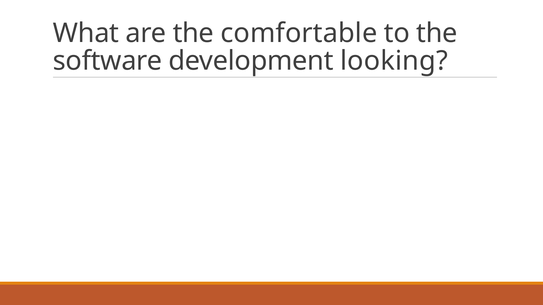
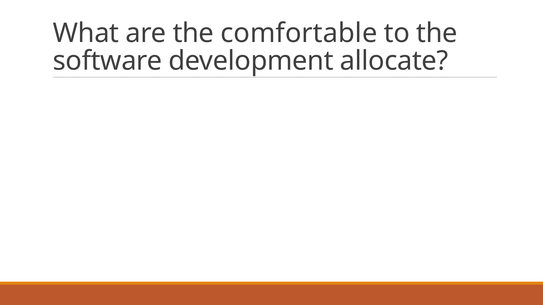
looking: looking -> allocate
